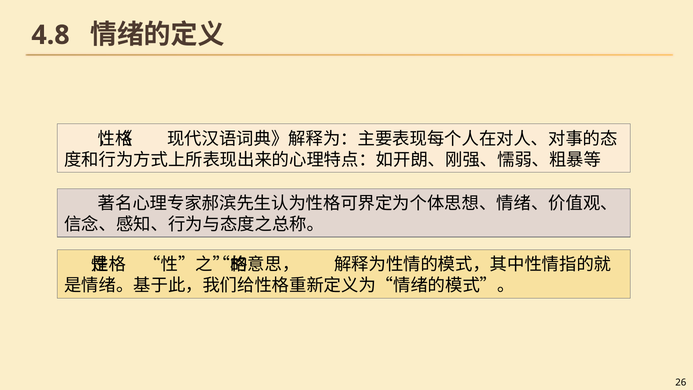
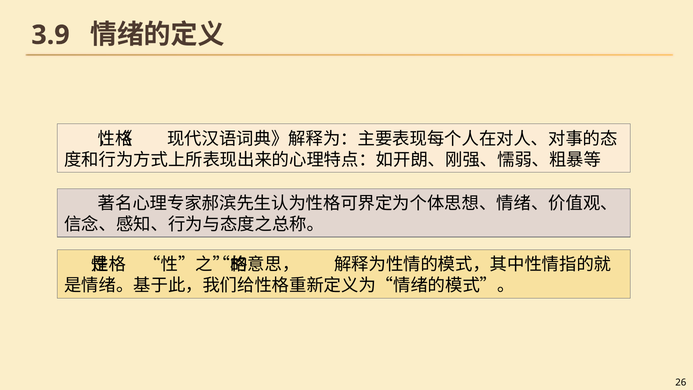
4.8: 4.8 -> 3.9
